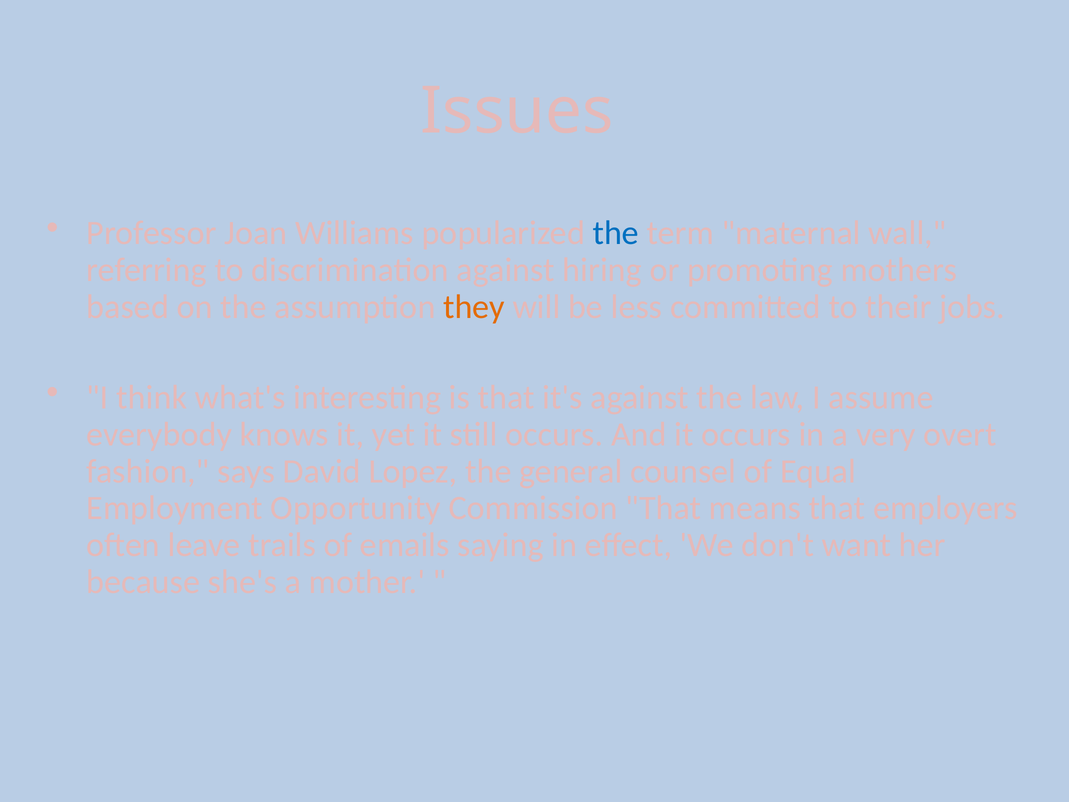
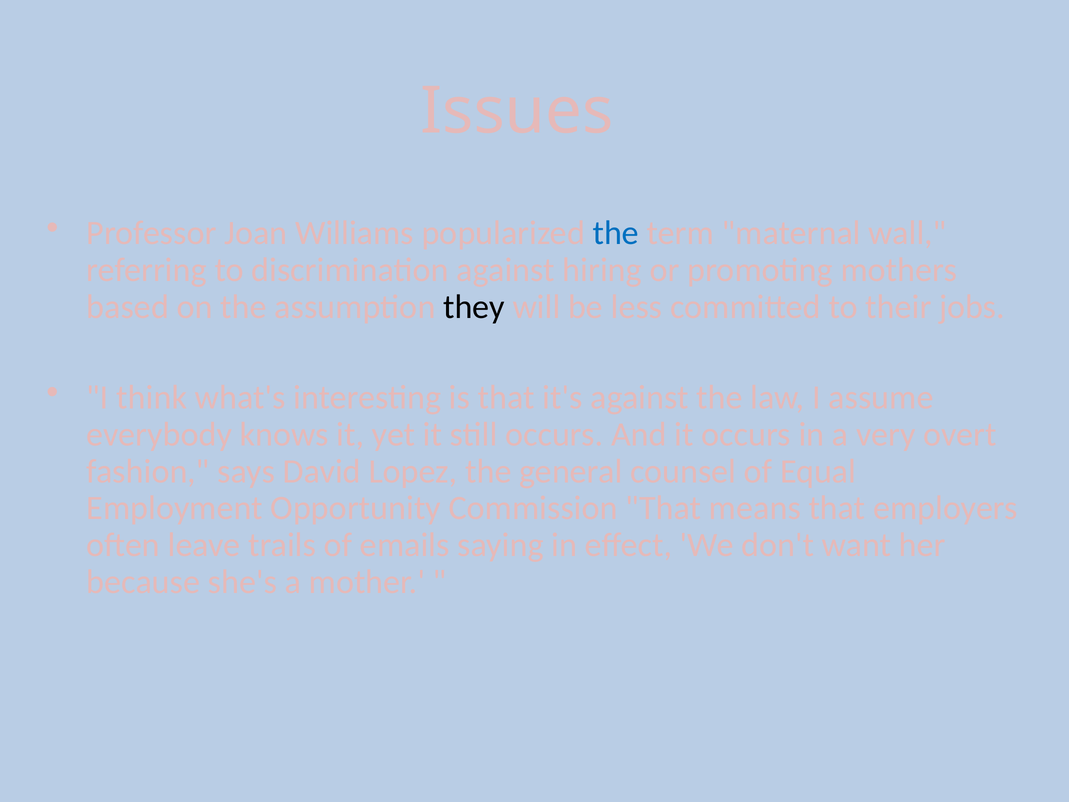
they colour: orange -> black
